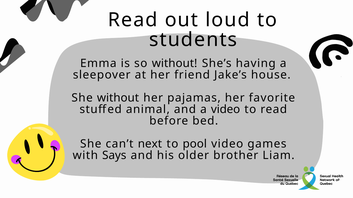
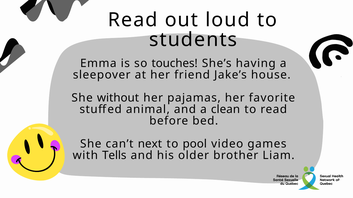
so without: without -> touches
a video: video -> clean
Says: Says -> Tells
